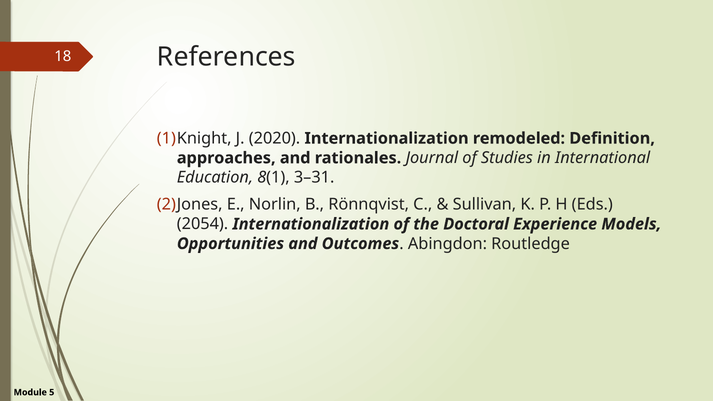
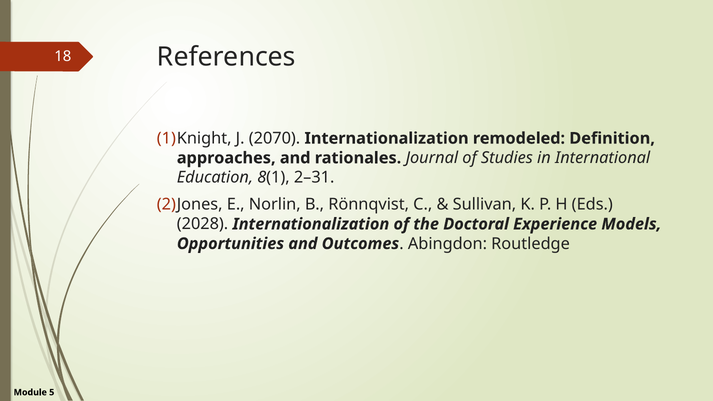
2020: 2020 -> 2070
3–31: 3–31 -> 2–31
2054: 2054 -> 2028
